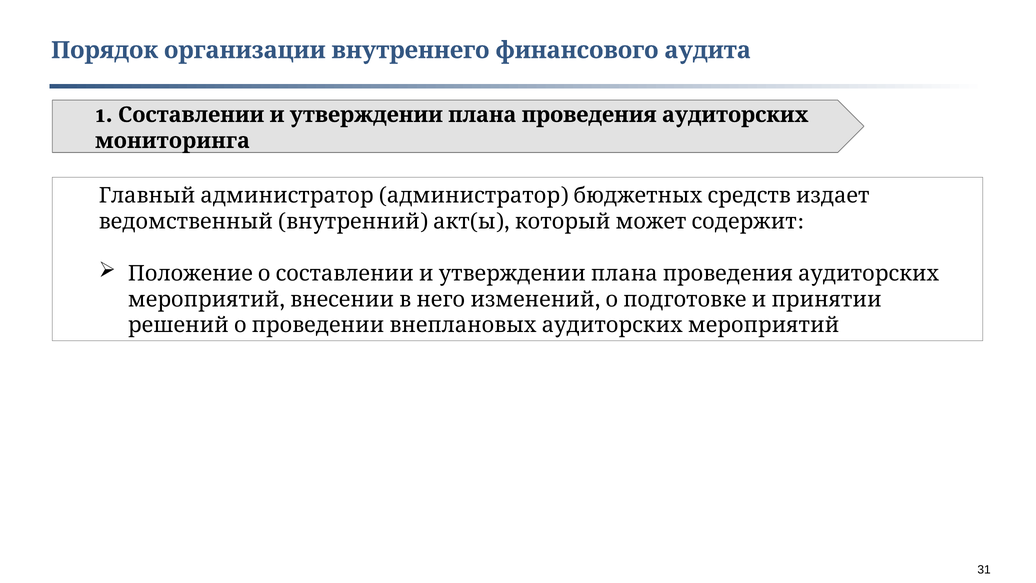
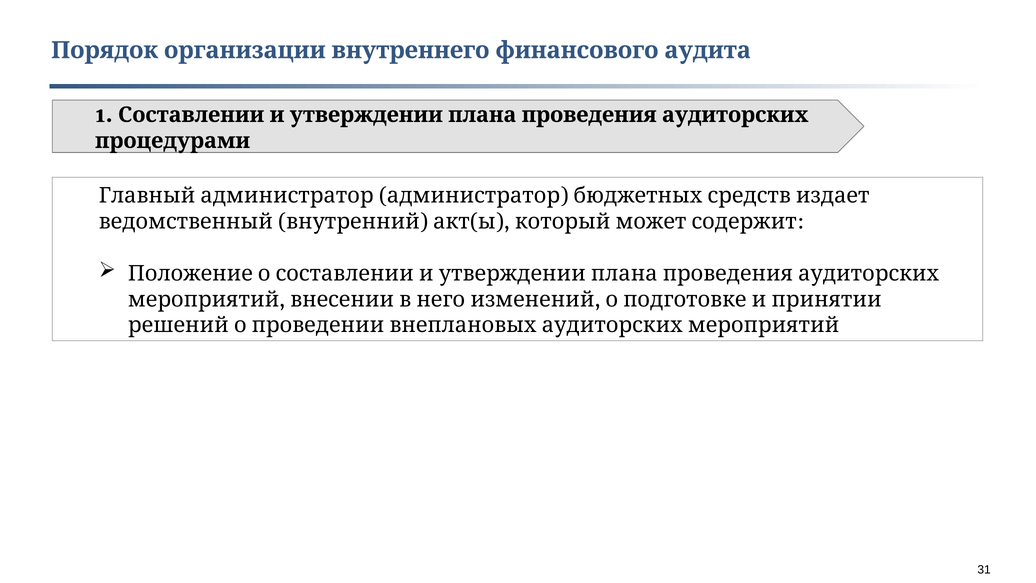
мониторинга: мониторинга -> процедурами
